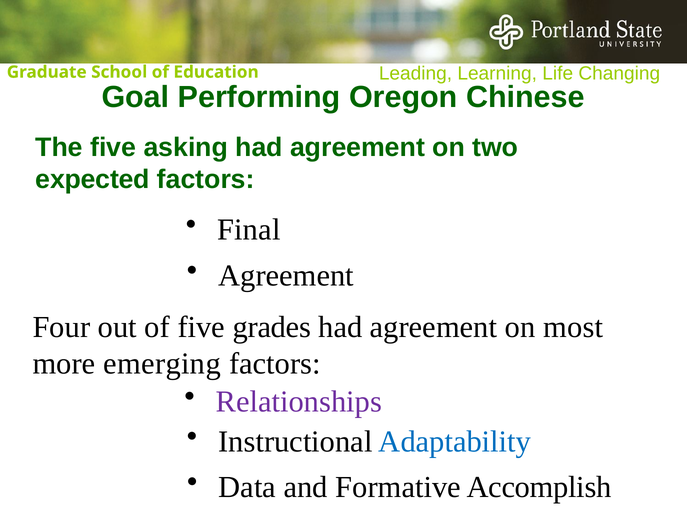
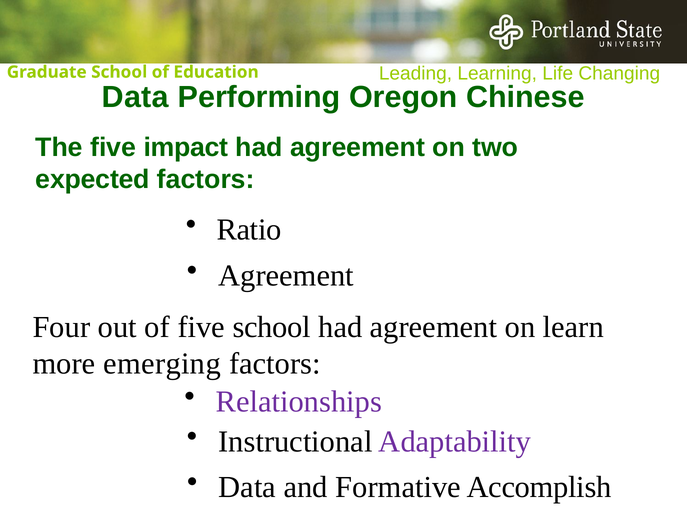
Goal at (135, 97): Goal -> Data
asking: asking -> impact
Final: Final -> Ratio
five grades: grades -> school
most: most -> learn
Adaptability colour: blue -> purple
